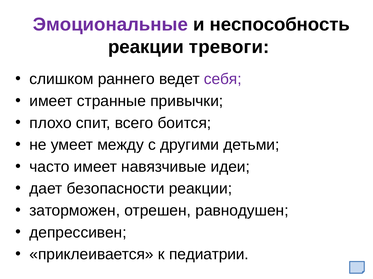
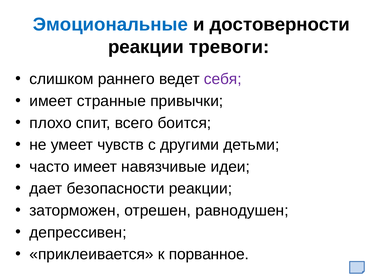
Эмоциональные colour: purple -> blue
неспособность: неспособность -> достоверности
между: между -> чувств
педиатрии: педиатрии -> порванное
